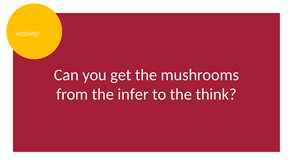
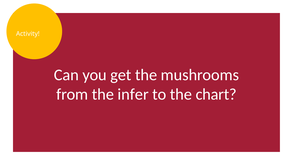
think: think -> chart
